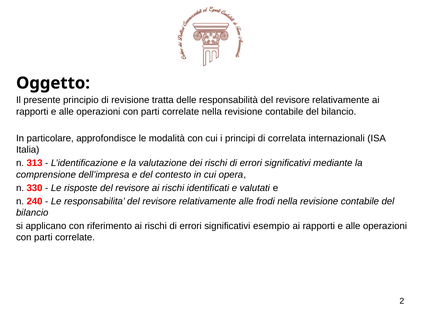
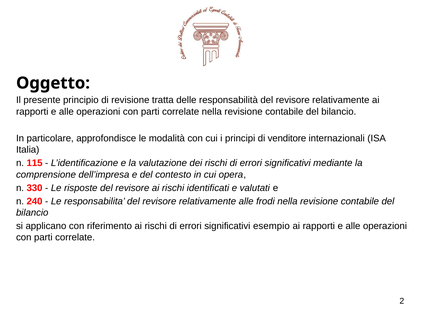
correlata: correlata -> venditore
313: 313 -> 115
